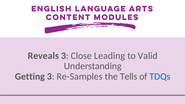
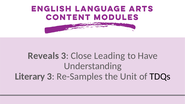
Valid: Valid -> Have
Getting: Getting -> Literary
Tells: Tells -> Unit
TDQs colour: blue -> black
